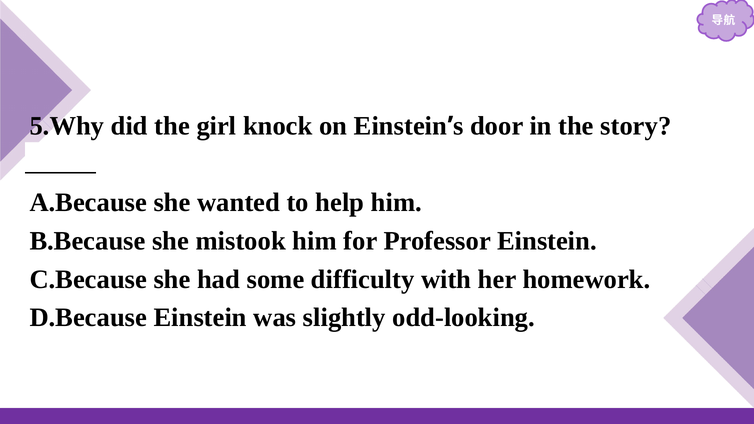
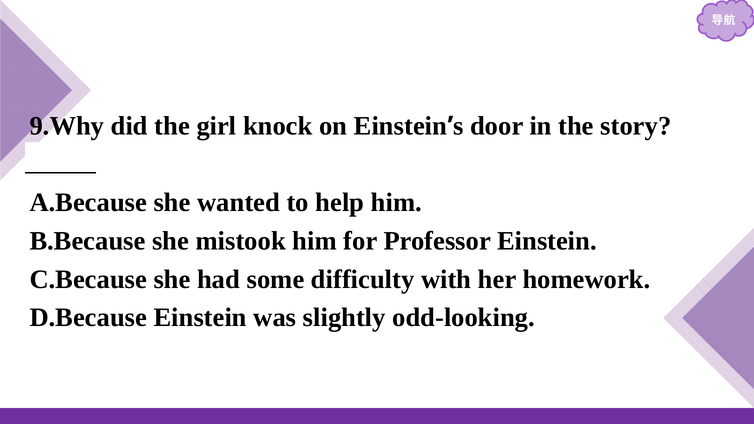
5.Why: 5.Why -> 9.Why
